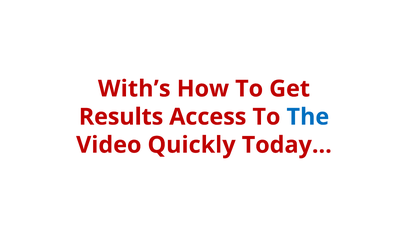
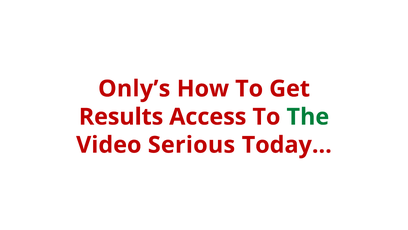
With’s: With’s -> Only’s
The colour: blue -> green
Quickly: Quickly -> Serious
